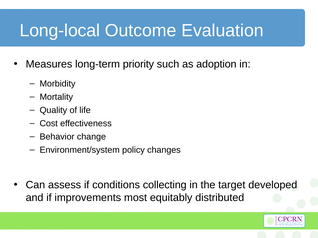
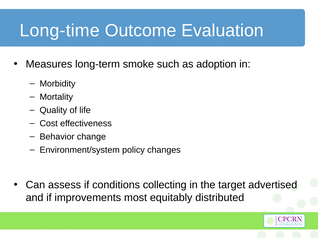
Long-local: Long-local -> Long-time
priority: priority -> smoke
developed: developed -> advertised
